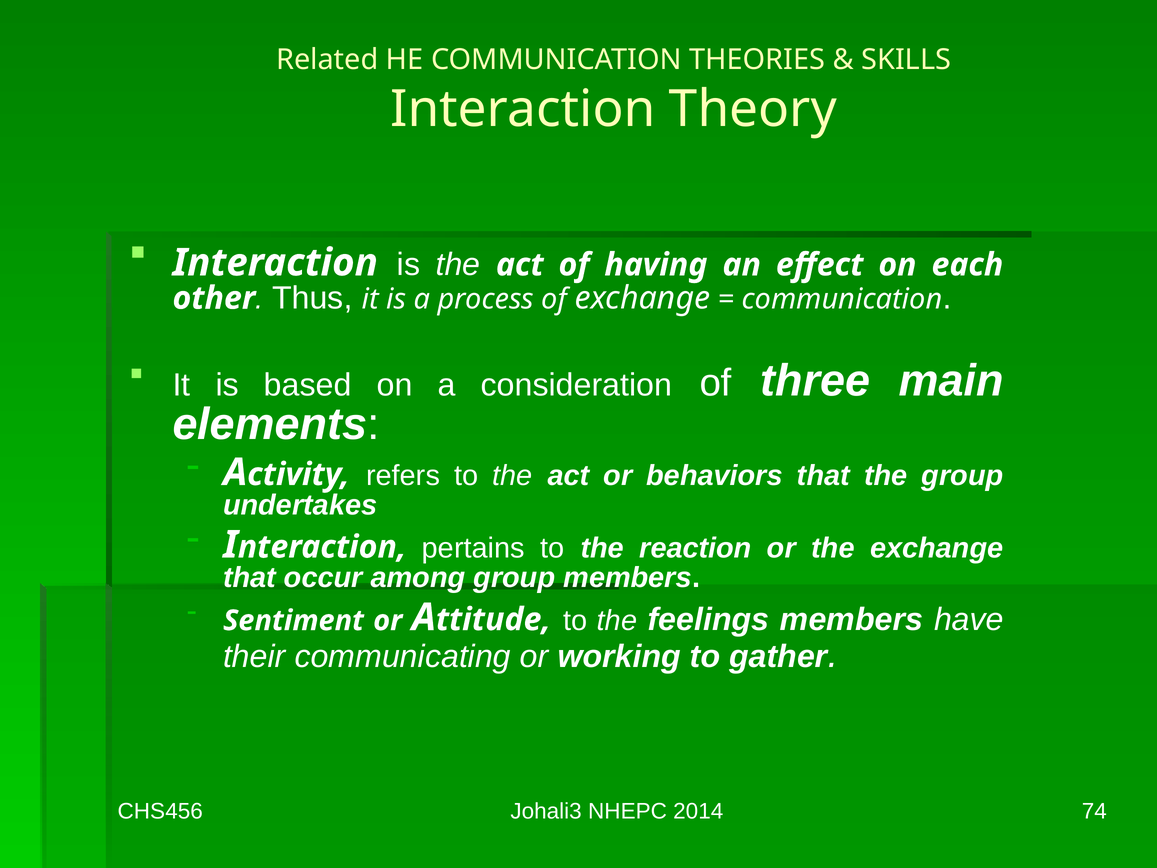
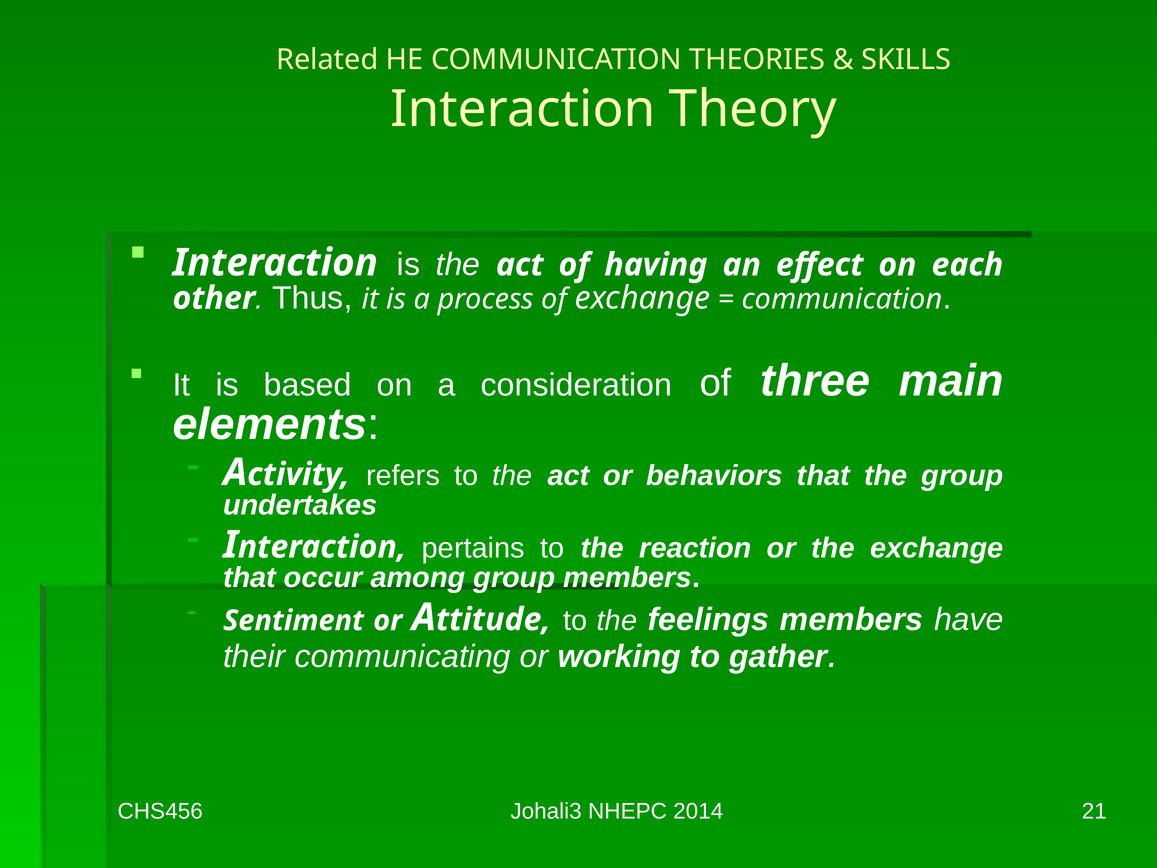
74: 74 -> 21
